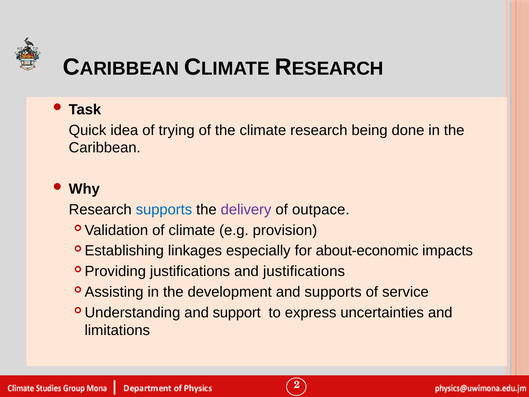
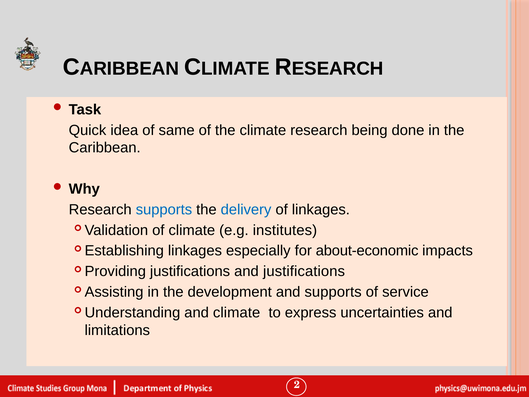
trying: trying -> same
delivery colour: purple -> blue
of outpace: outpace -> linkages
provision: provision -> institutes
and support: support -> climate
